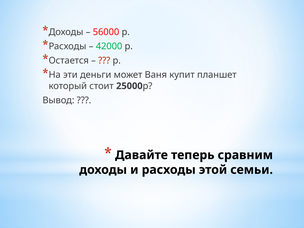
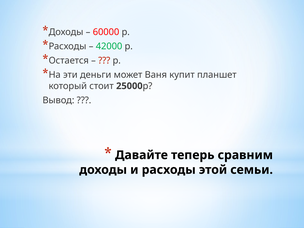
56000: 56000 -> 60000
